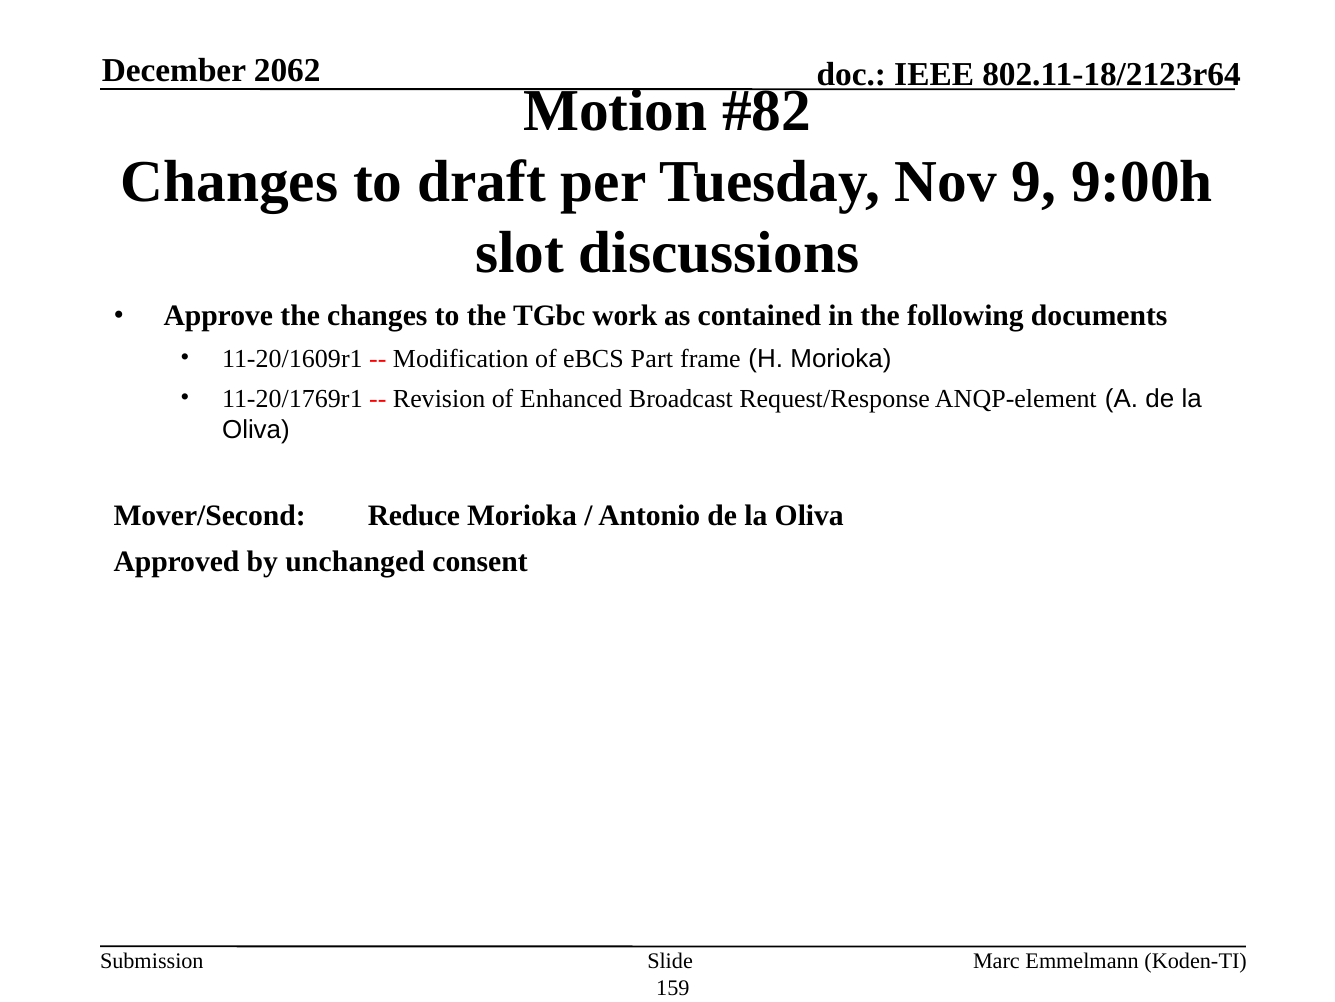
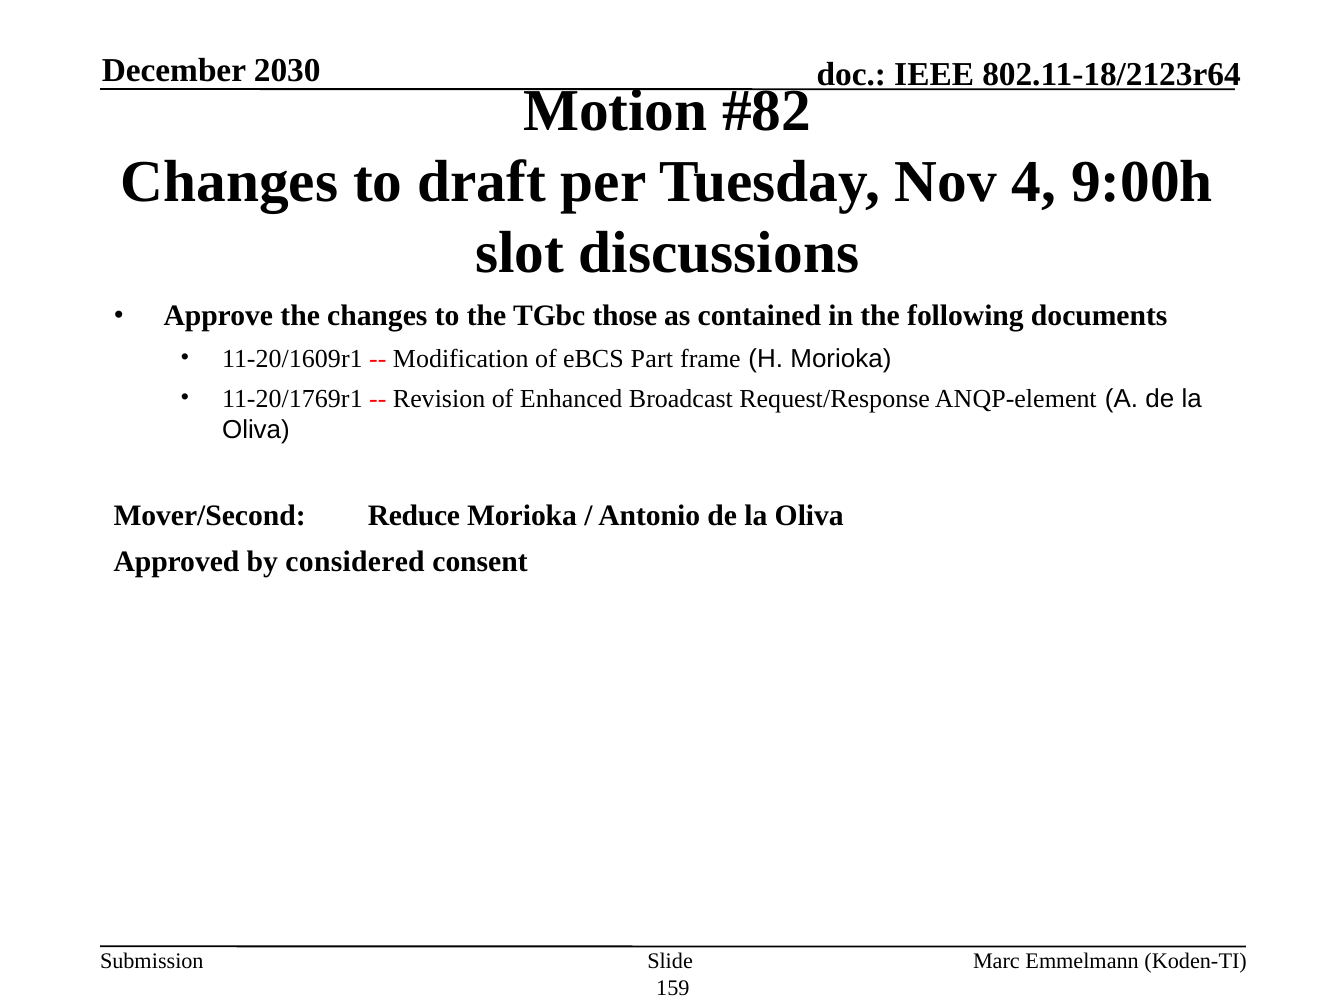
2062: 2062 -> 2030
9: 9 -> 4
work: work -> those
unchanged: unchanged -> considered
